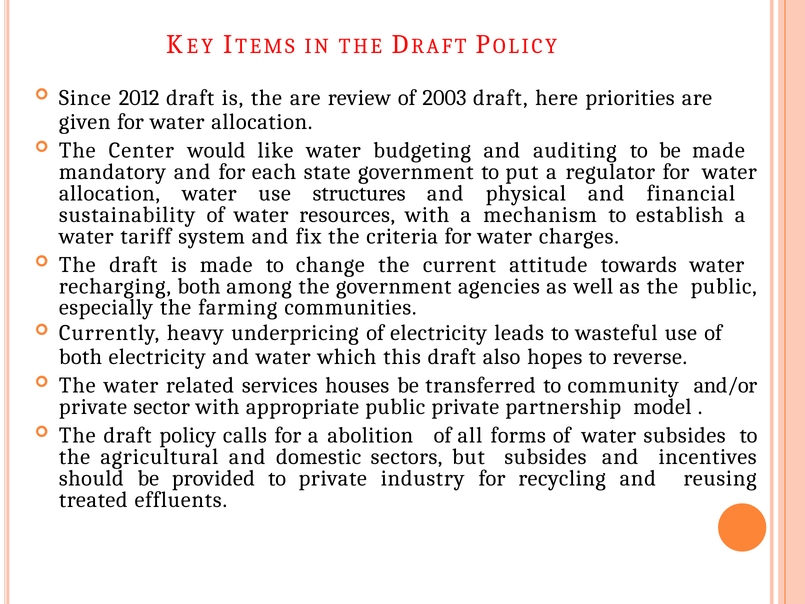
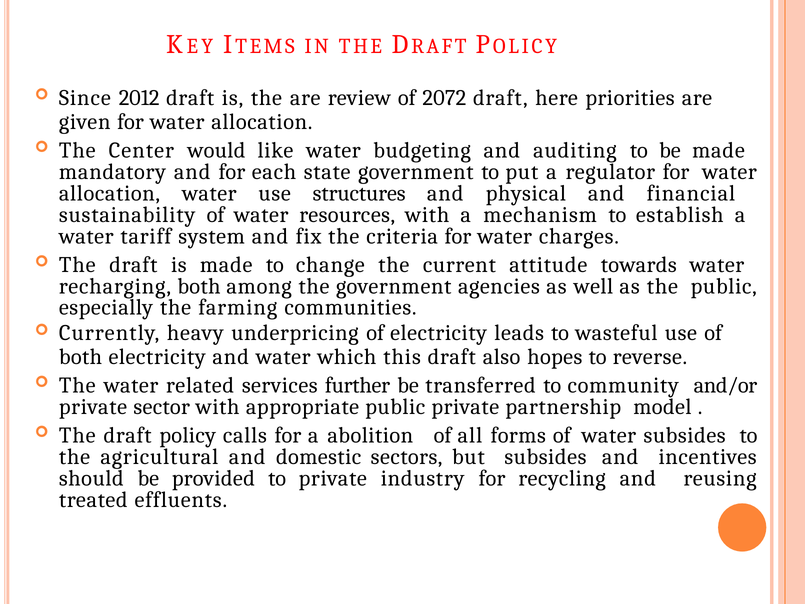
2003: 2003 -> 2072
houses: houses -> further
